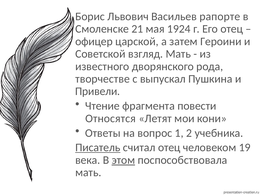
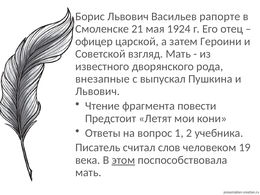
творчестве: творчестве -> внезапные
Привели at (98, 91): Привели -> Львович
Относятся: Относятся -> Предстоит
Писатель underline: present -> none
считал отец: отец -> слов
